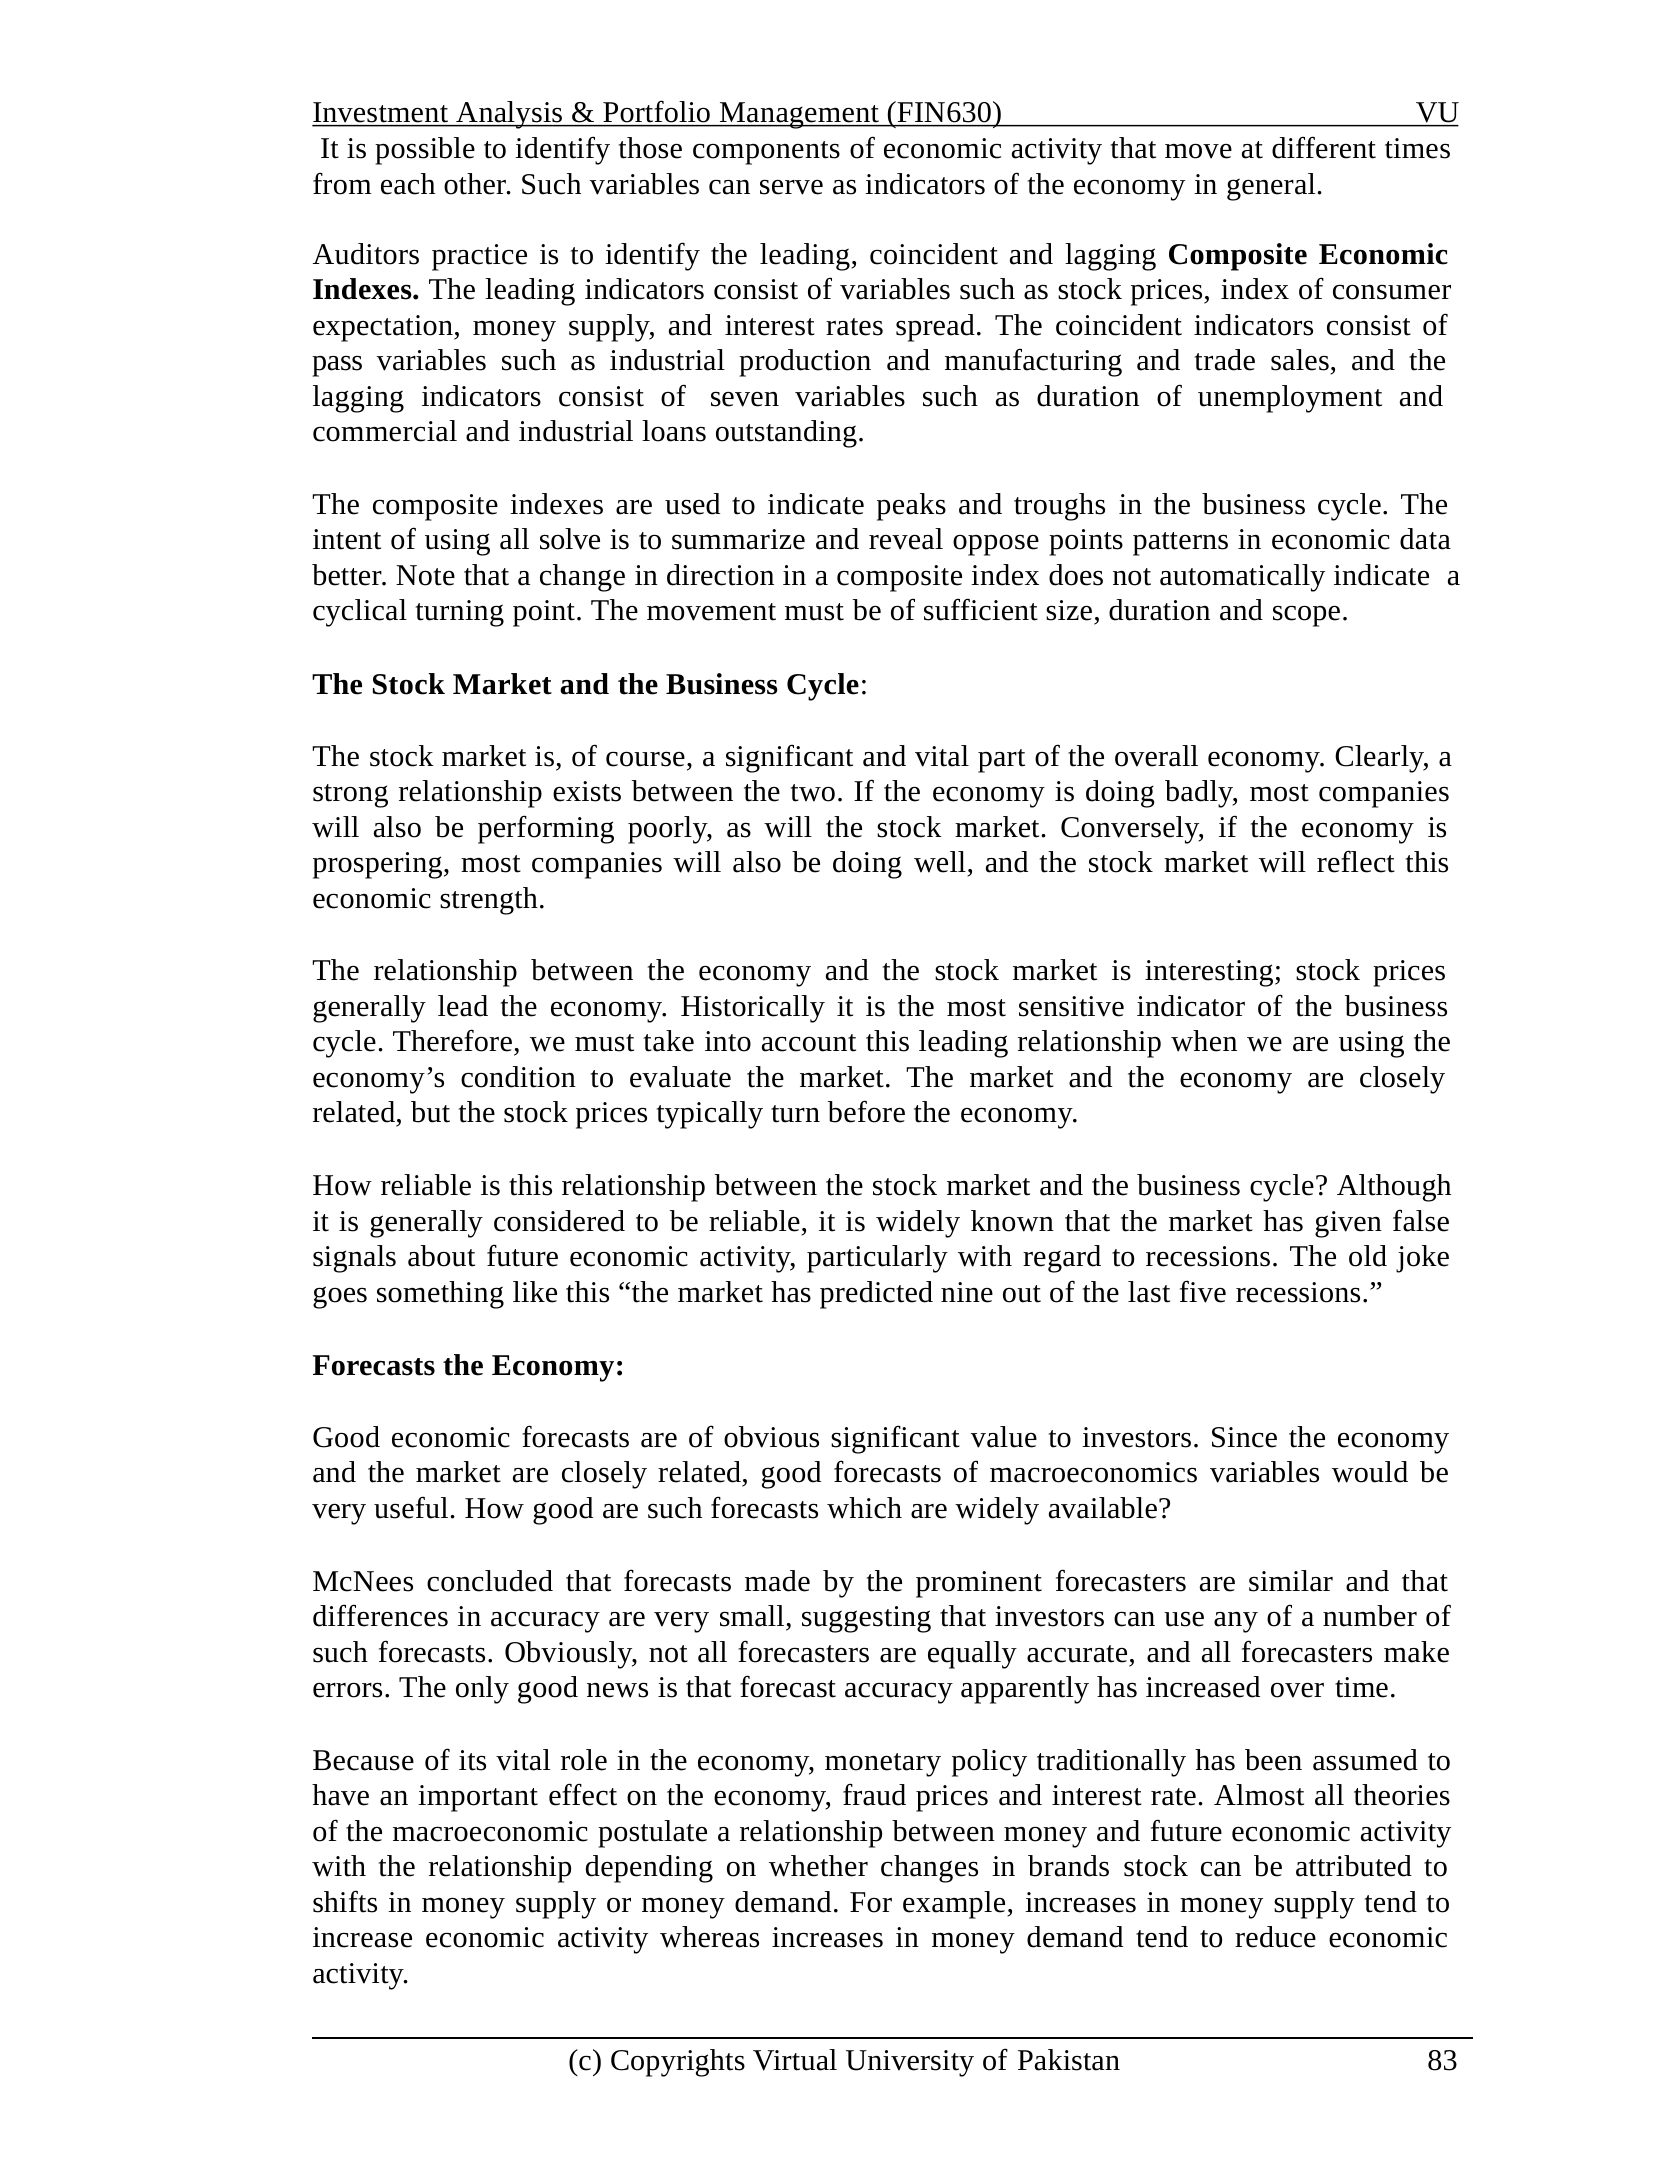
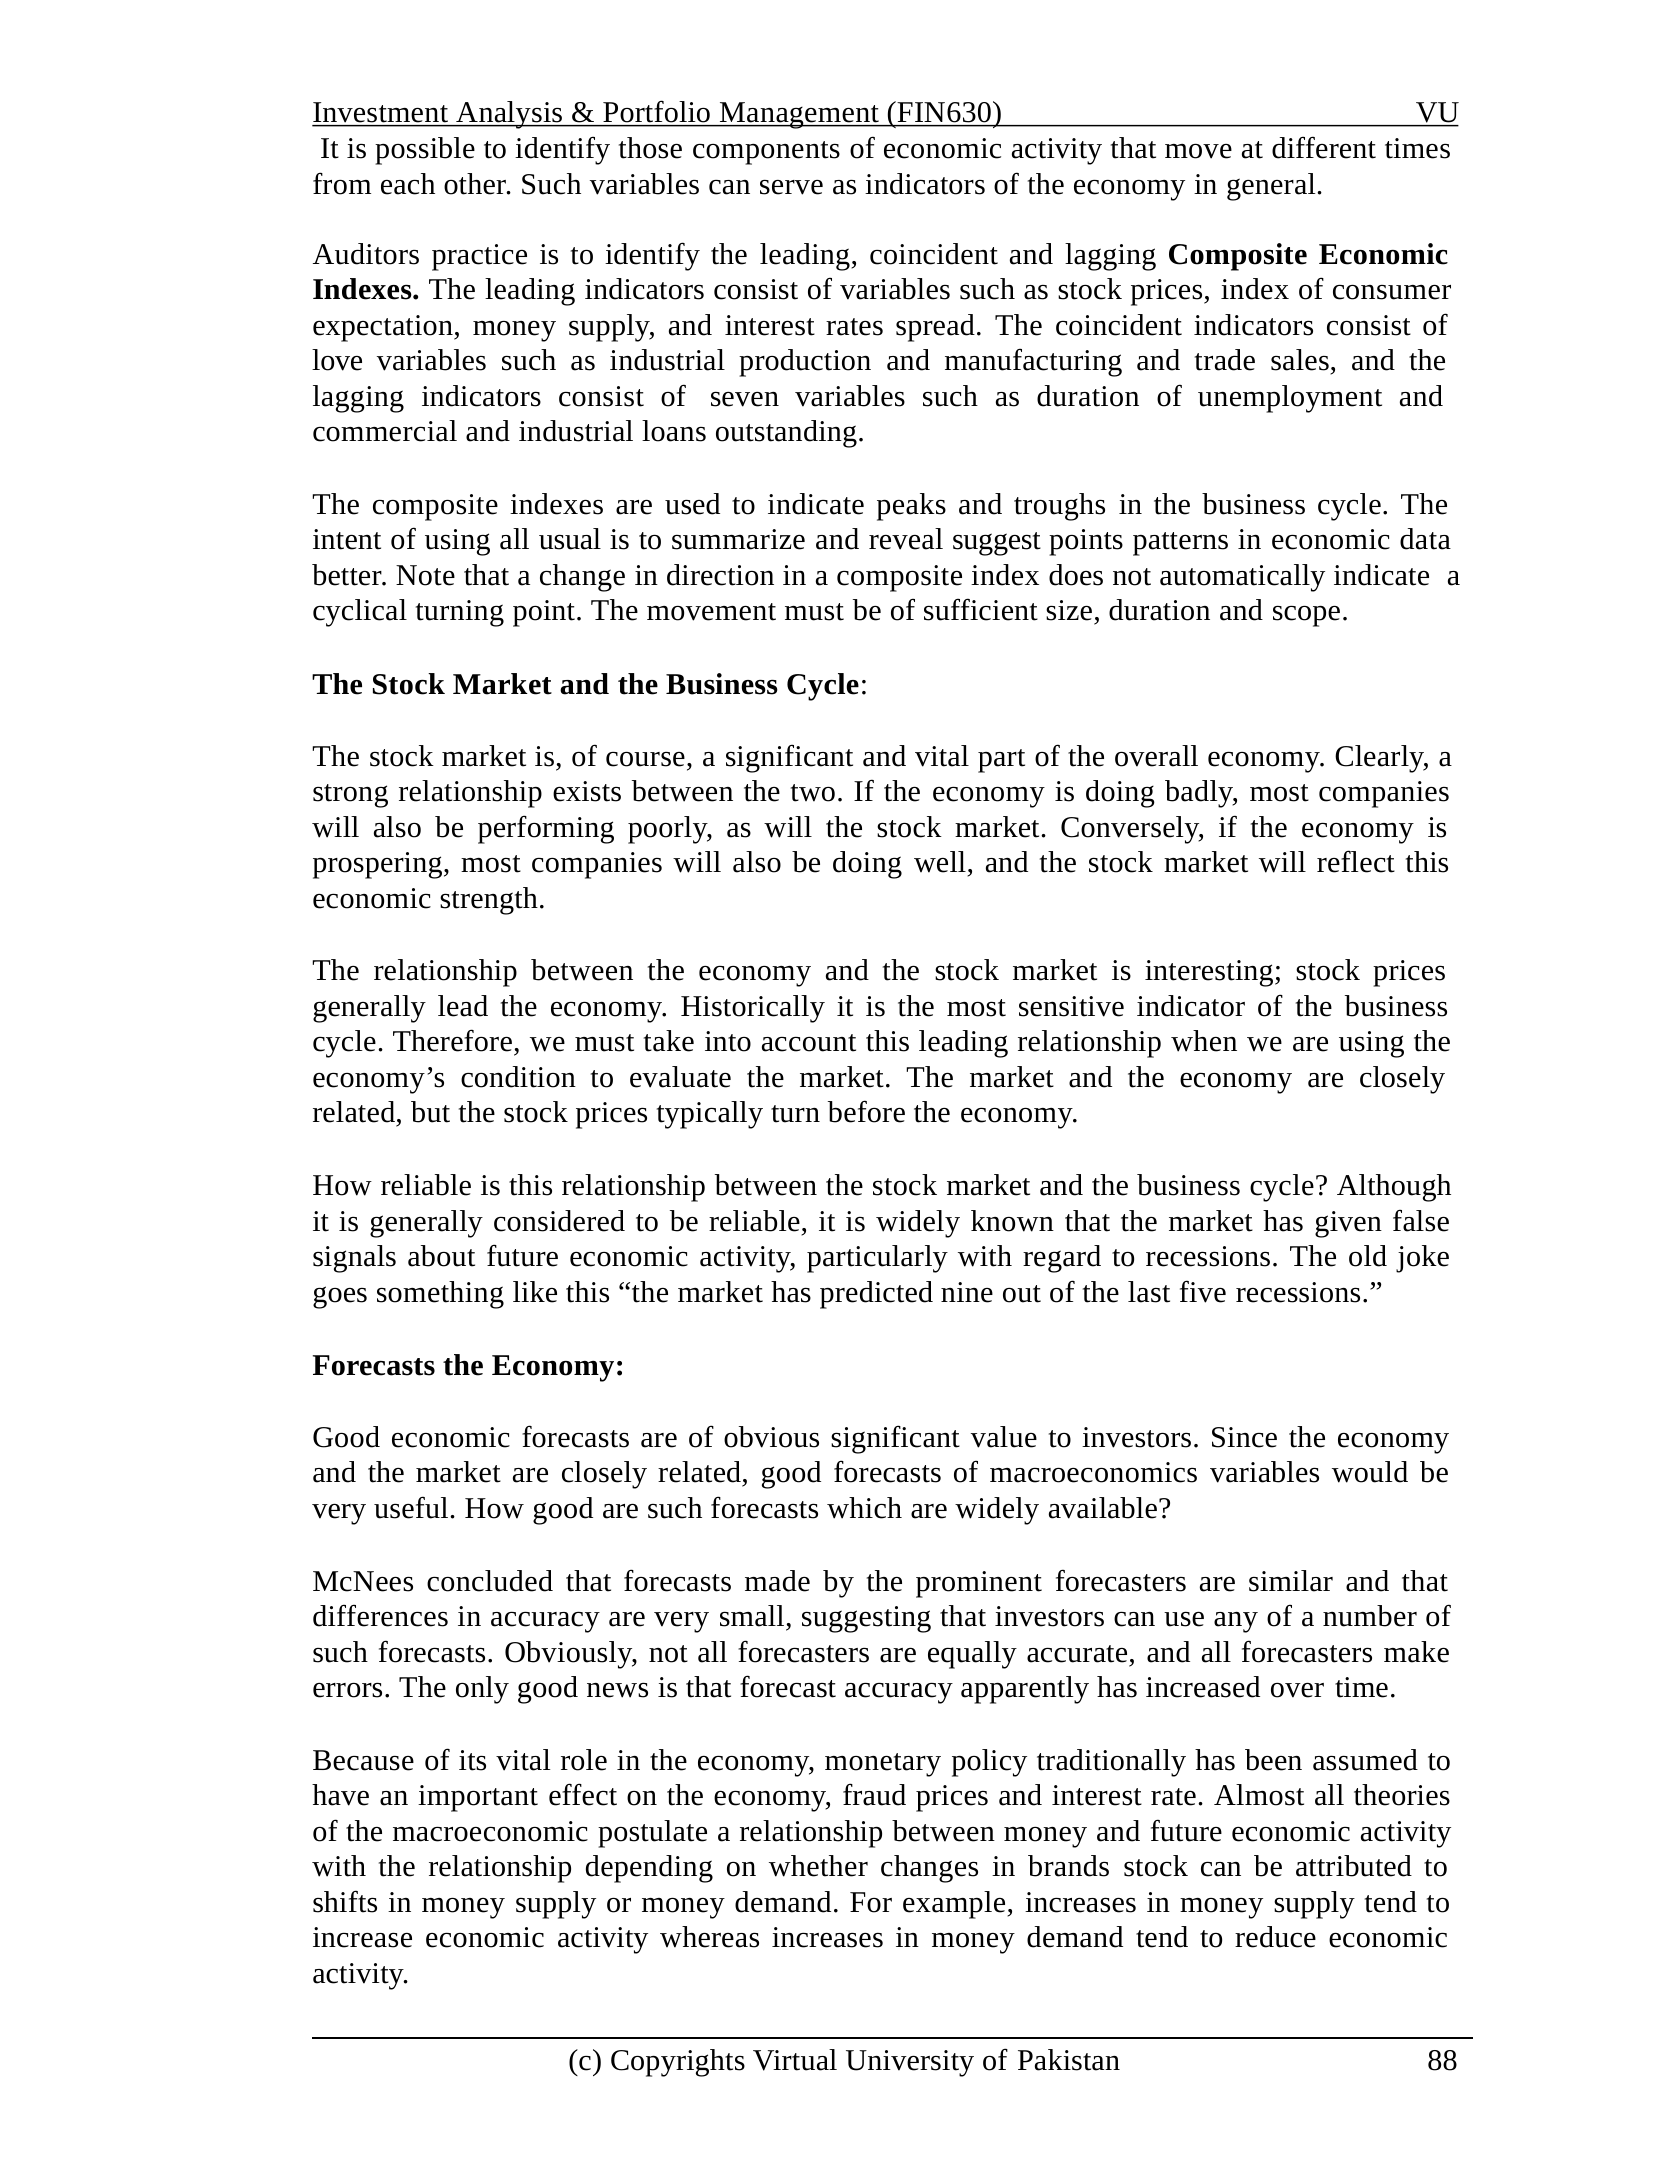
pass: pass -> love
solve: solve -> usual
oppose: oppose -> suggest
83: 83 -> 88
